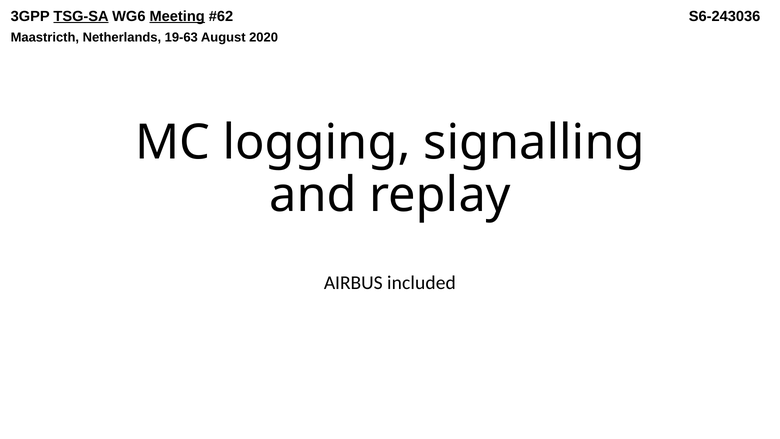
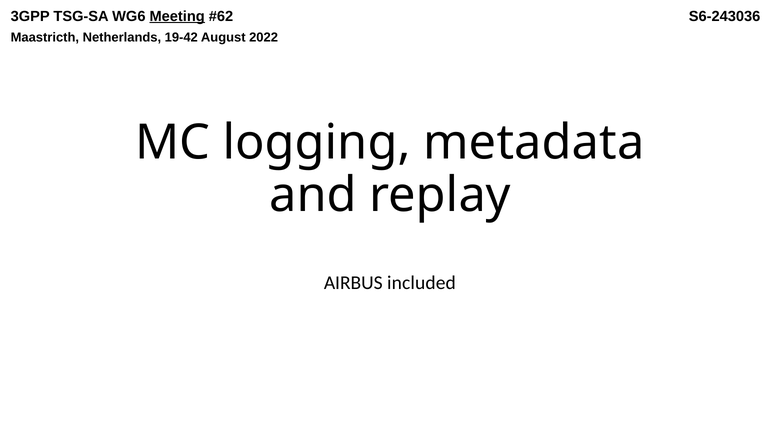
TSG-SA underline: present -> none
19-63: 19-63 -> 19-42
2020: 2020 -> 2022
signalling: signalling -> metadata
